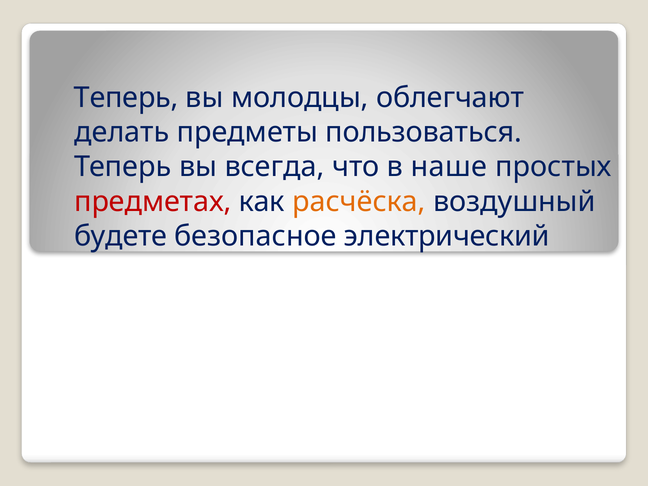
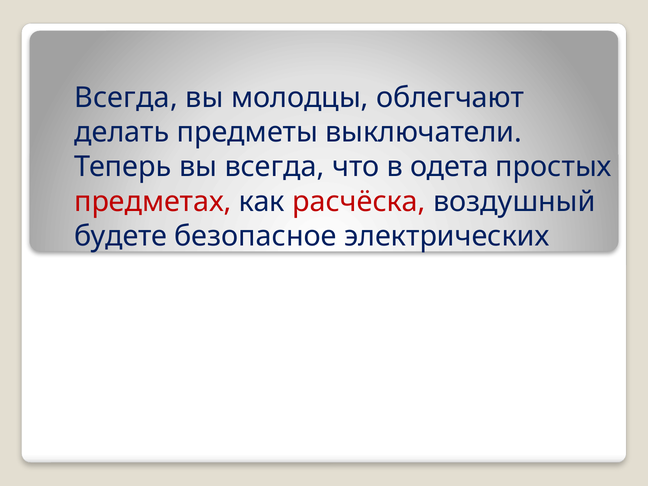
Теперь at (126, 98): Теперь -> Всегда
пользоваться: пользоваться -> выключатели
наше: наше -> одета
расчёска colour: orange -> red
электрический: электрический -> электрических
